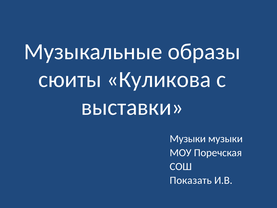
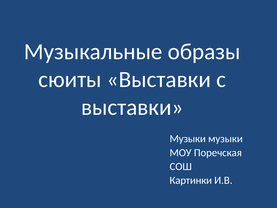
сюиты Куликова: Куликова -> Выставки
Показать: Показать -> Картинки
